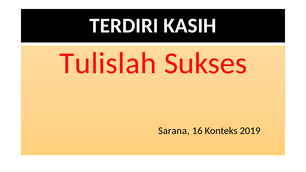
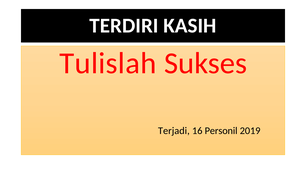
Sarana: Sarana -> Terjadi
Konteks: Konteks -> Personil
